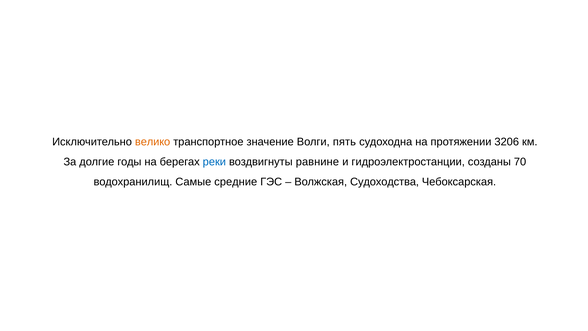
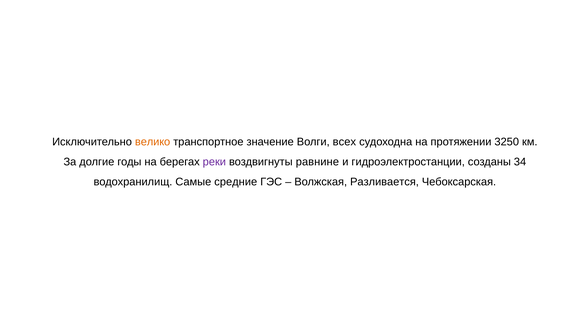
пять: пять -> всех
3206: 3206 -> 3250
реки colour: blue -> purple
70: 70 -> 34
Судоходства: Судоходства -> Разливается
